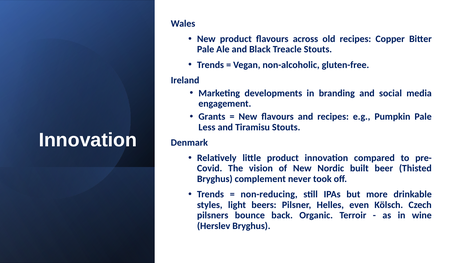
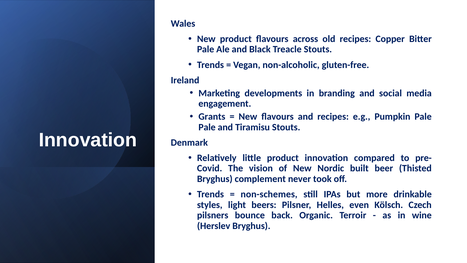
Less at (207, 127): Less -> Pale
non-reducing: non-reducing -> non-schemes
